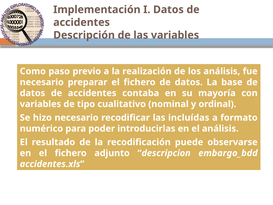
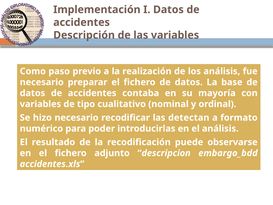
incluídas: incluídas -> detectan
